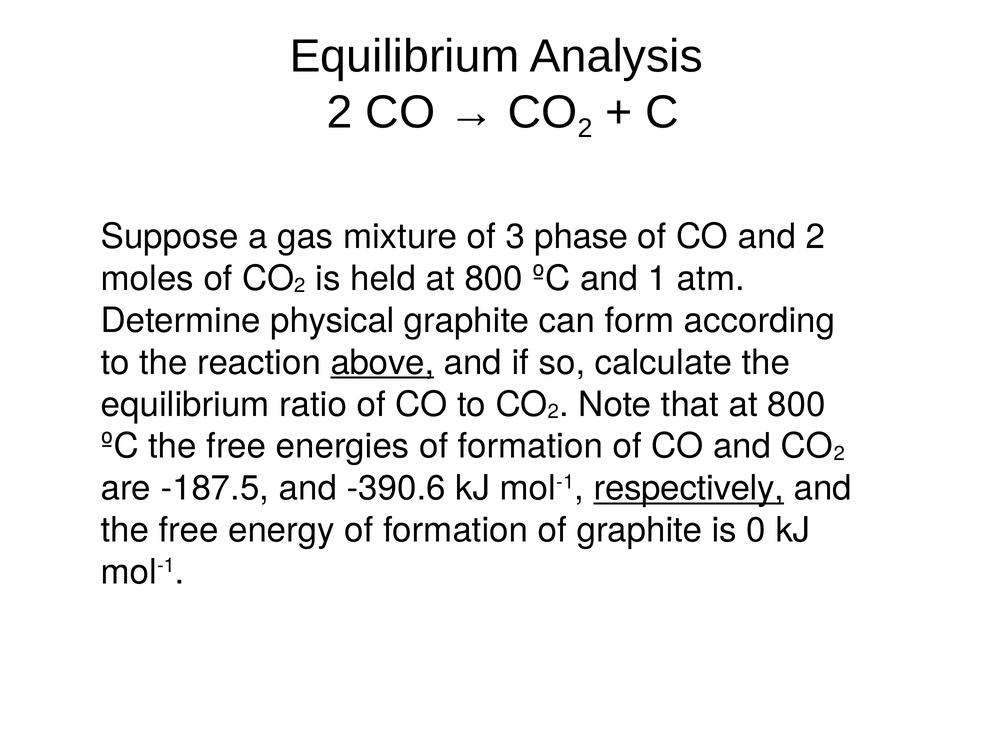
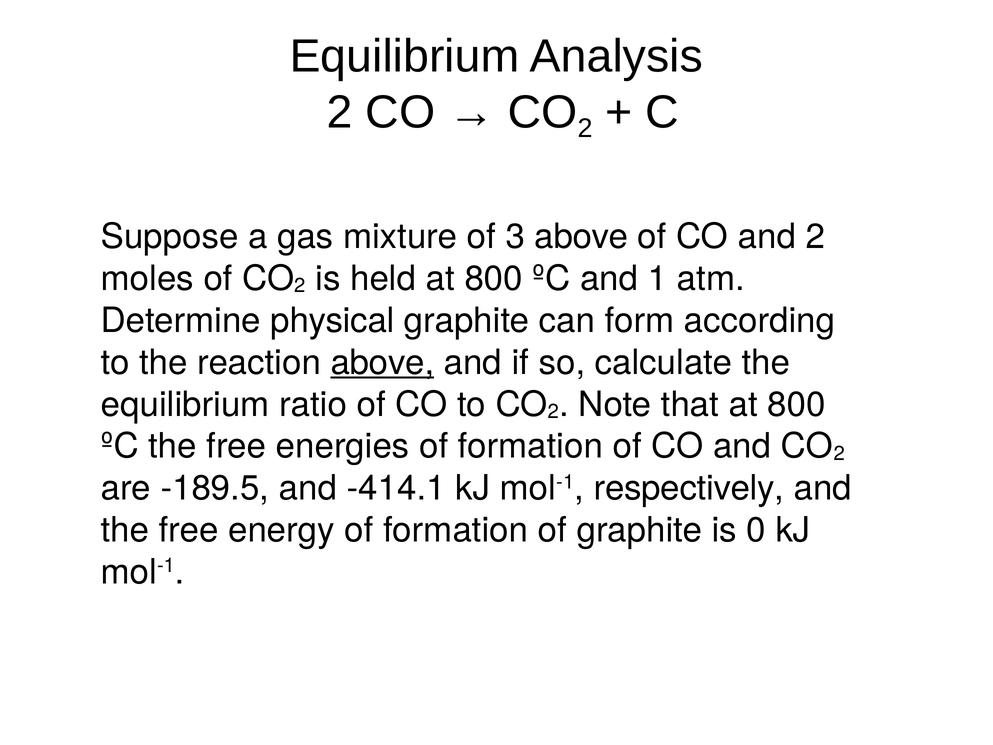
3 phase: phase -> above
-187.5: -187.5 -> -189.5
-390.6: -390.6 -> -414.1
respectively underline: present -> none
